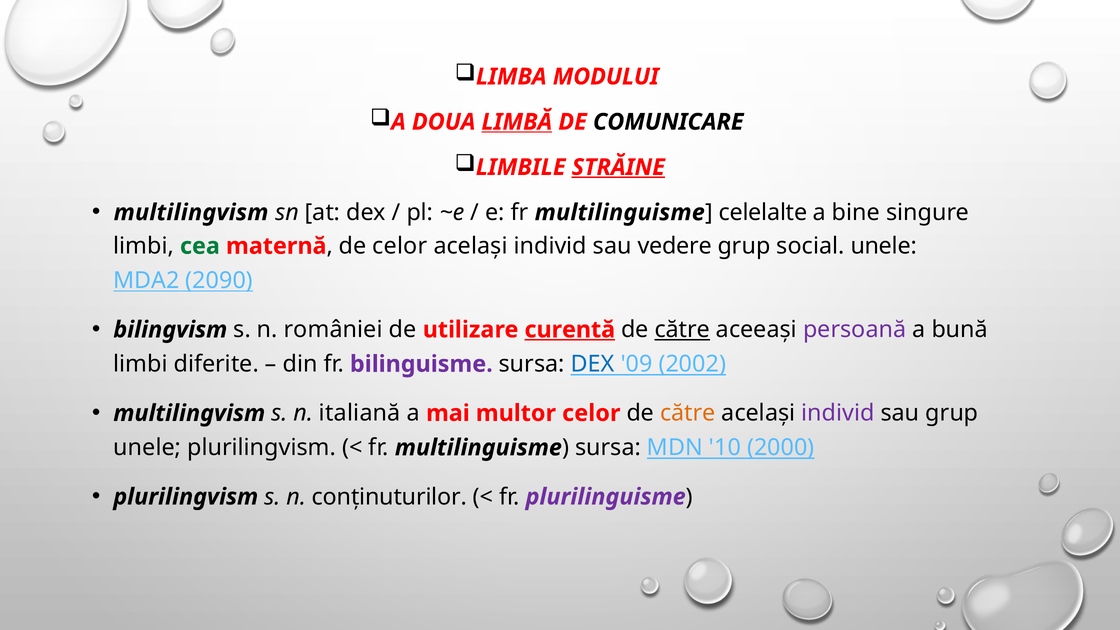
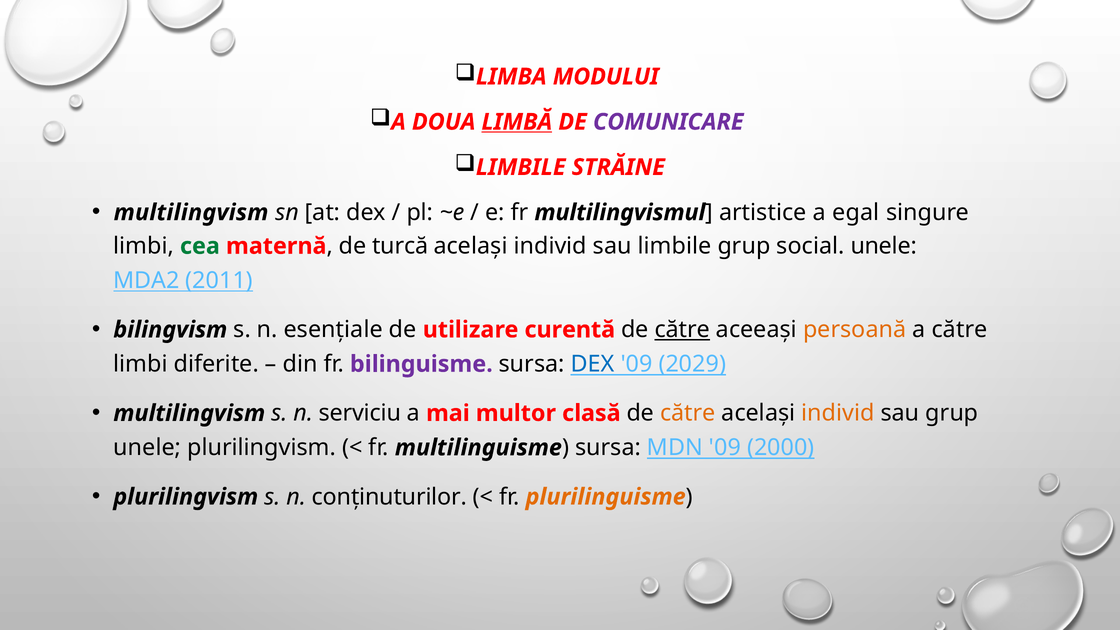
COMUNICARE colour: black -> purple
STRĂINE underline: present -> none
e fr multilinguisme: multilinguisme -> multilingvismul
celelalte: celelalte -> artistice
bine: bine -> egal
de celor: celor -> turcă
sau vedere: vedere -> limbile
2090: 2090 -> 2011
româniei: româniei -> esențiale
curentă underline: present -> none
persoană colour: purple -> orange
a bună: bună -> către
2002: 2002 -> 2029
italiană: italiană -> serviciu
multor celor: celor -> clasă
individ at (838, 413) colour: purple -> orange
MDN 10: 10 -> 09
plurilinguisme colour: purple -> orange
